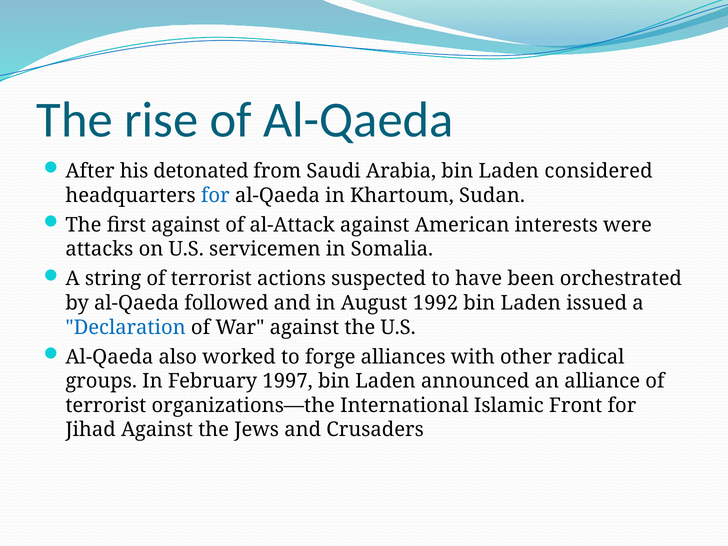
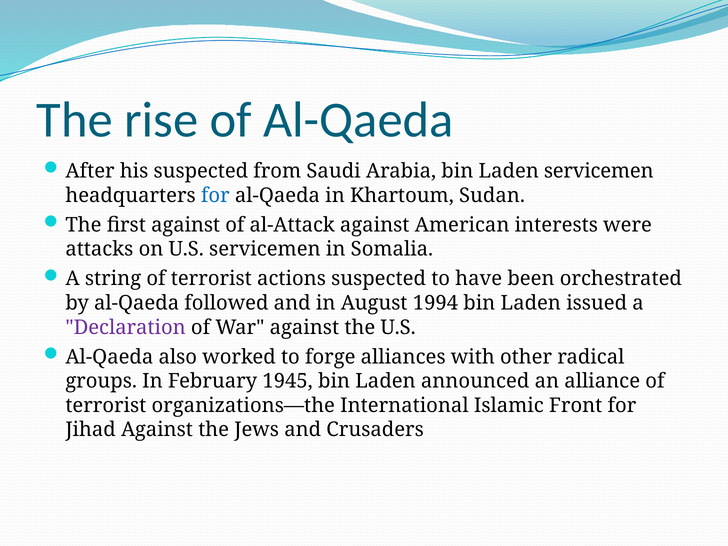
his detonated: detonated -> suspected
Laden considered: considered -> servicemen
1992: 1992 -> 1994
Declaration colour: blue -> purple
1997: 1997 -> 1945
